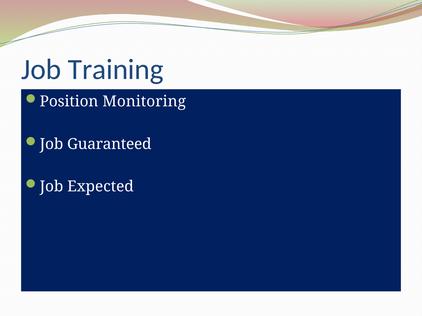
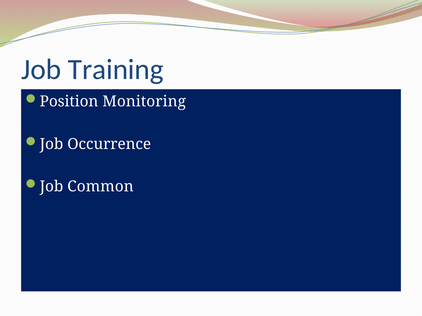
Guaranteed: Guaranteed -> Occurrence
Expected: Expected -> Common
